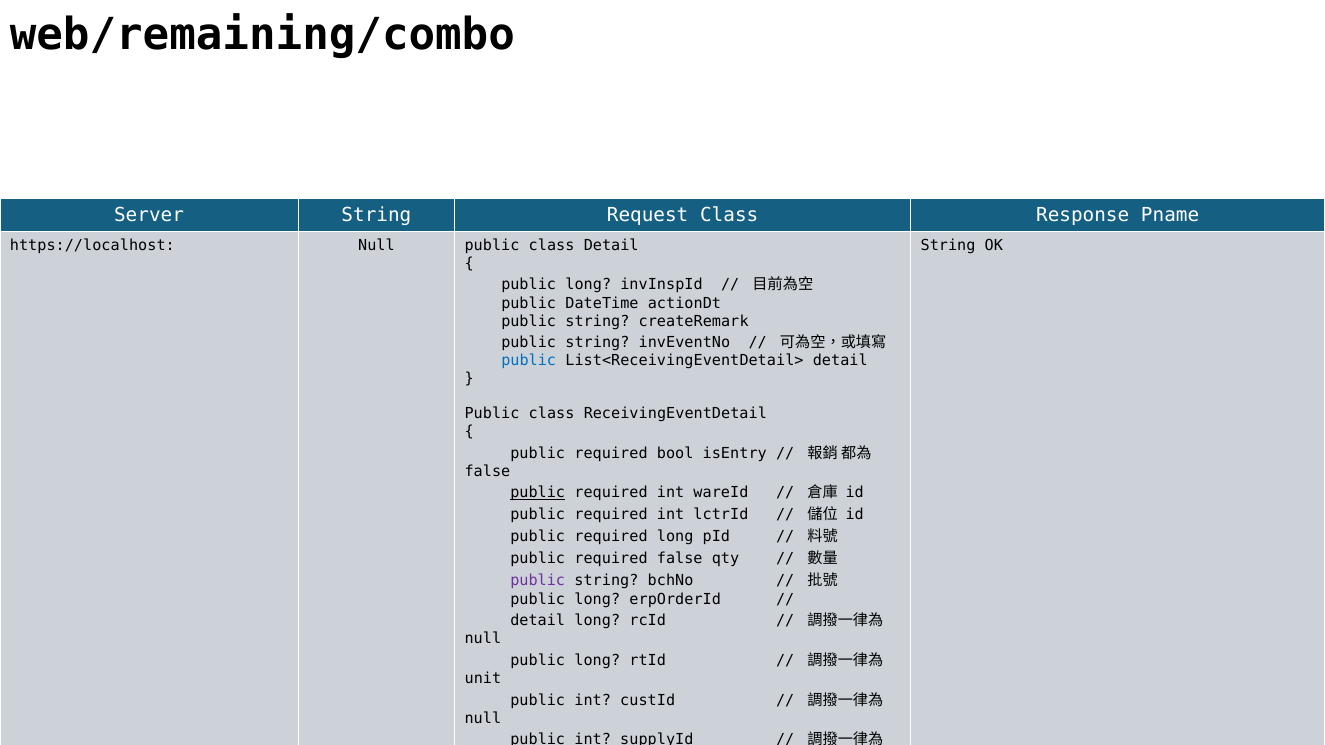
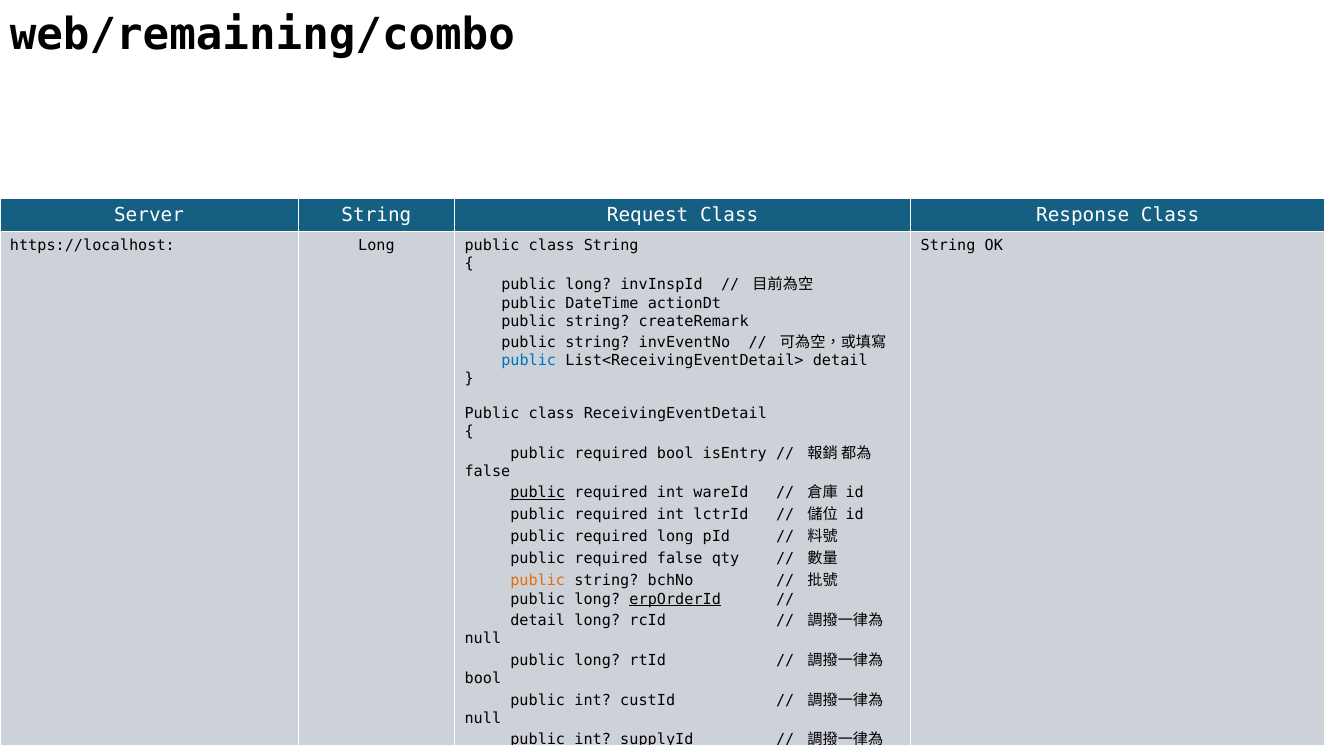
Response Pname: Pname -> Class
https://localhost Null: Null -> Long
class Detail: Detail -> String
public at (538, 581) colour: purple -> orange
erpOrderId underline: none -> present
unit at (483, 679): unit -> bool
